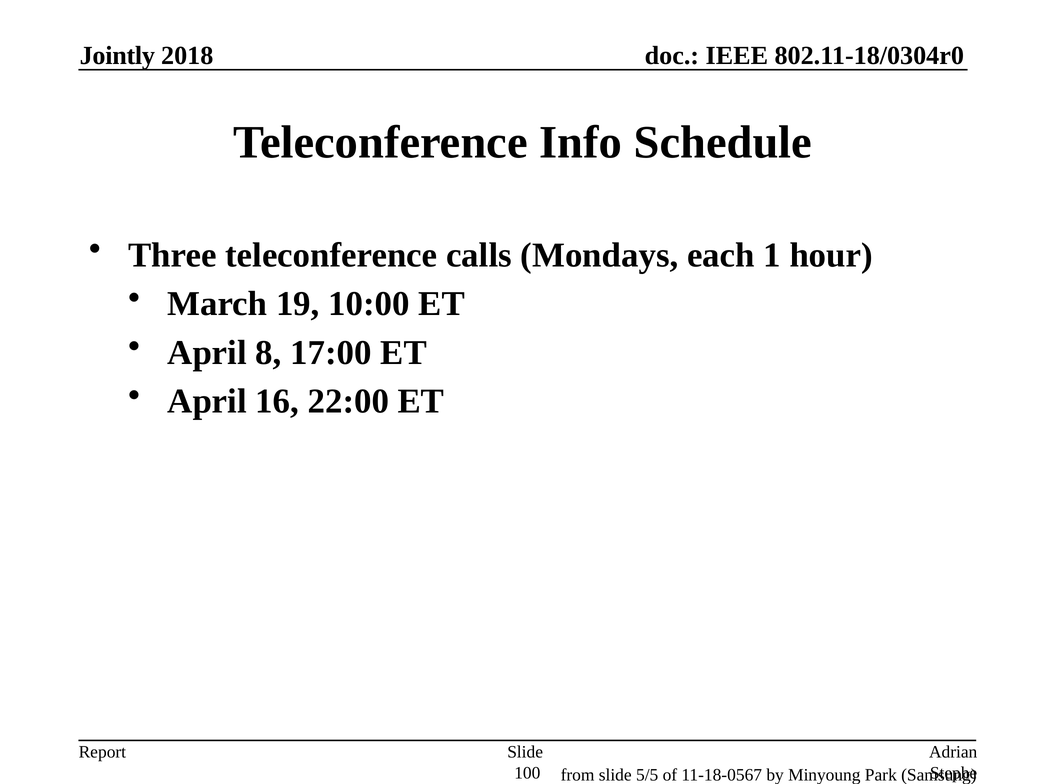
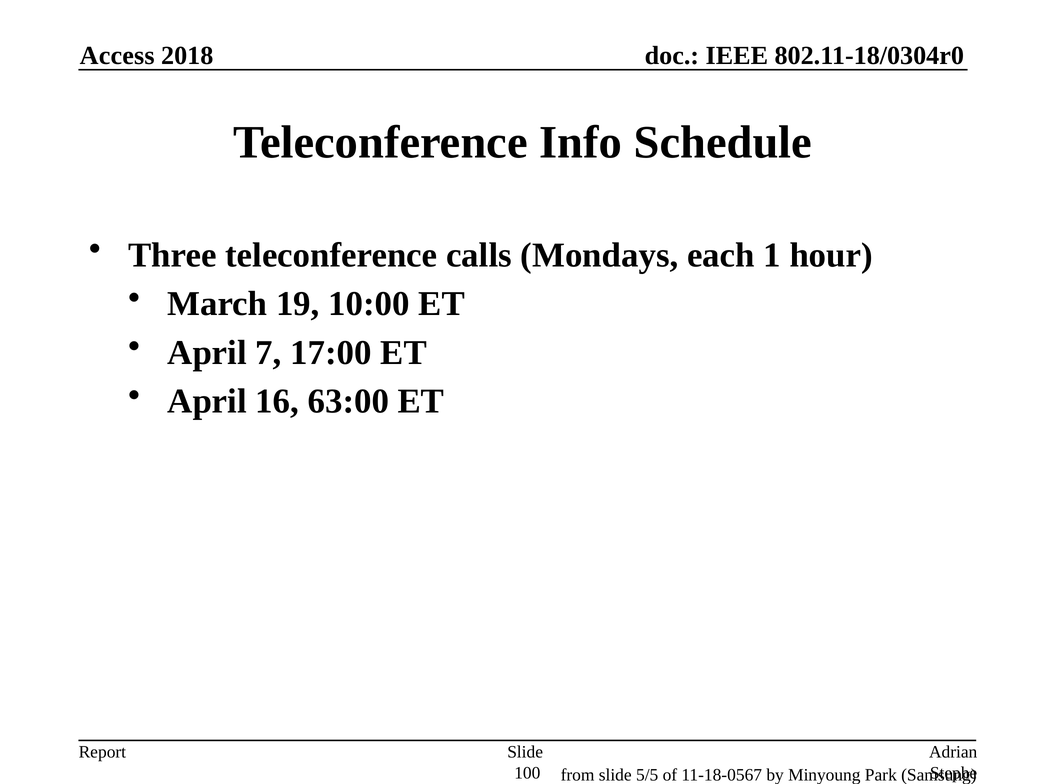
Jointly: Jointly -> Access
8: 8 -> 7
22:00: 22:00 -> 63:00
